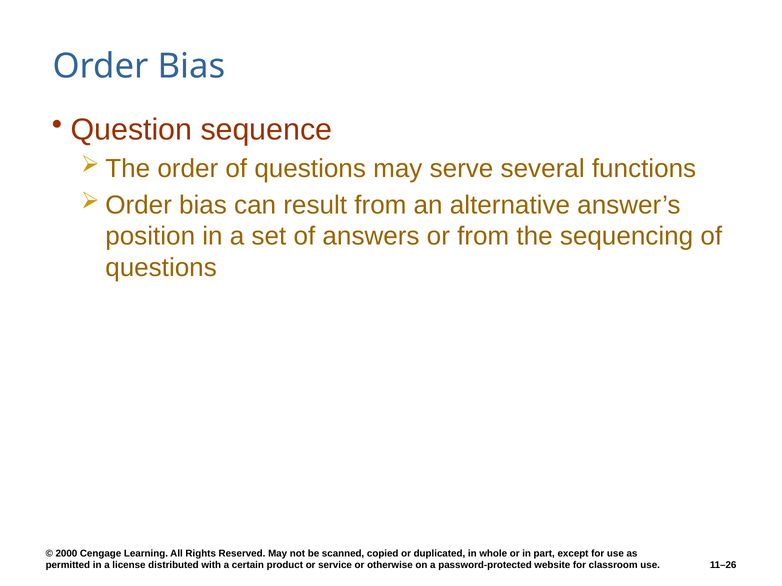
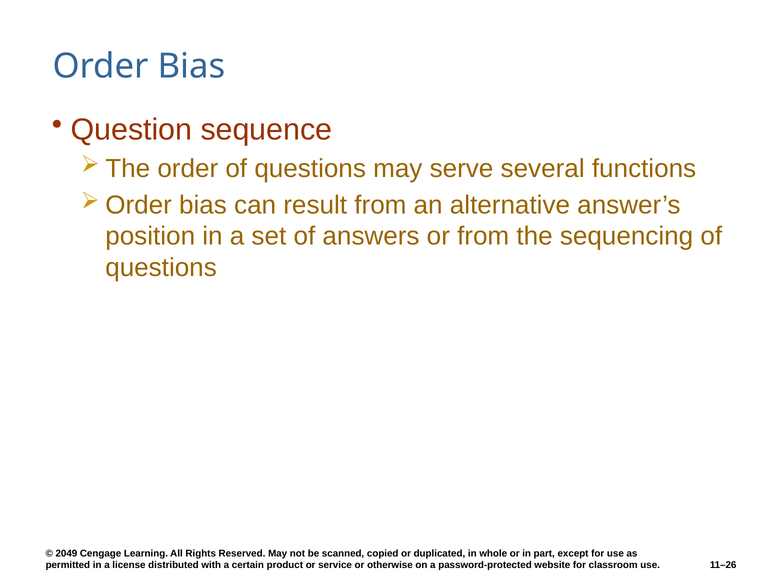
2000: 2000 -> 2049
